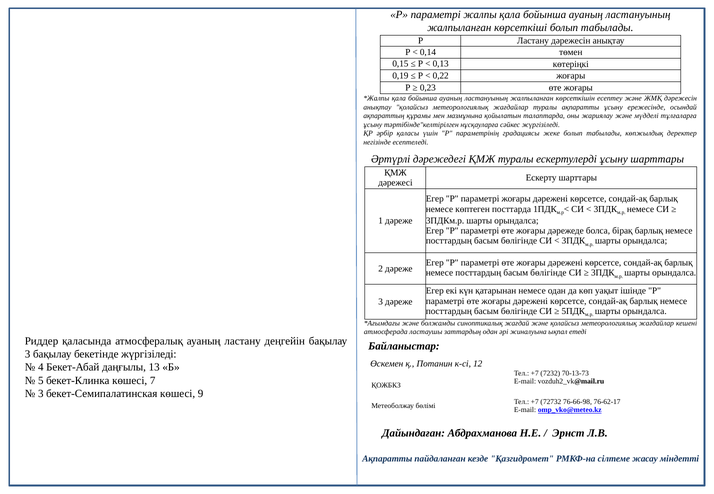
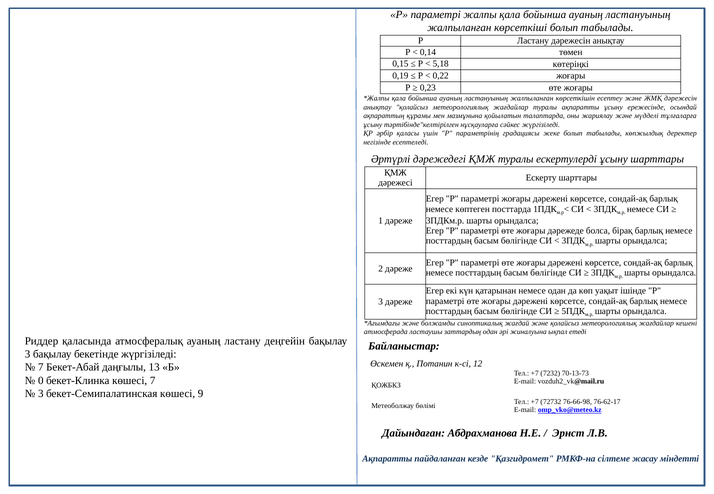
0,13: 0,13 -> 5,18
4 at (41, 368): 4 -> 7
5: 5 -> 0
